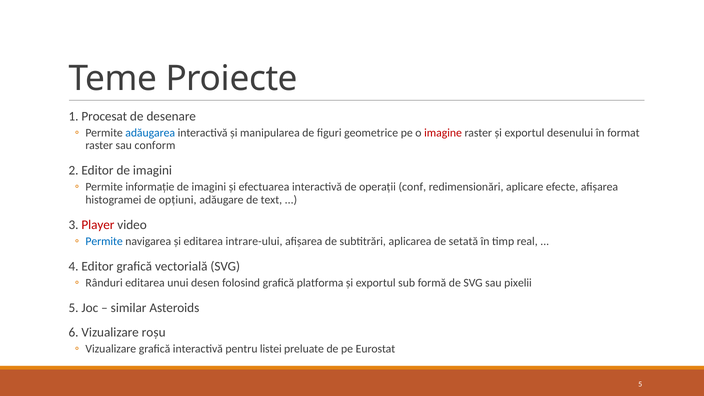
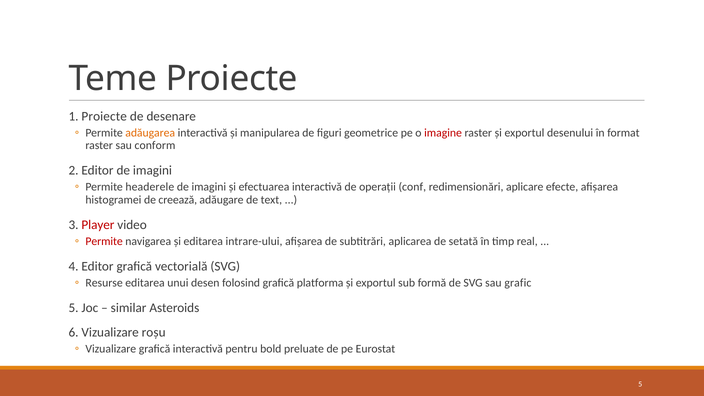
1 Procesat: Procesat -> Proiecte
adăugarea colour: blue -> orange
informație: informație -> headerele
opțiuni: opțiuni -> creează
Permite at (104, 241) colour: blue -> red
Rânduri: Rânduri -> Resurse
pixelii: pixelii -> grafic
listei: listei -> bold
